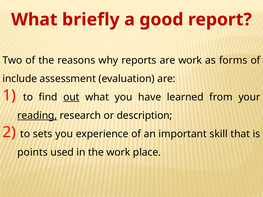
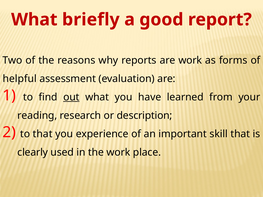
include: include -> helpful
reading underline: present -> none
to sets: sets -> that
points: points -> clearly
